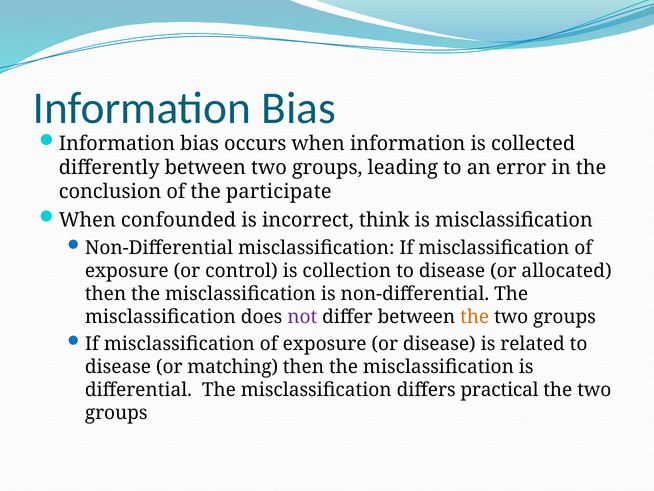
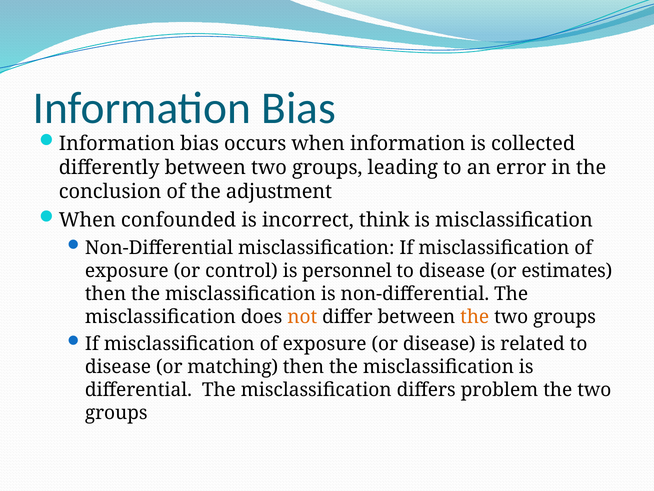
participate: participate -> adjustment
collection: collection -> personnel
allocated: allocated -> estimates
not colour: purple -> orange
practical: practical -> problem
